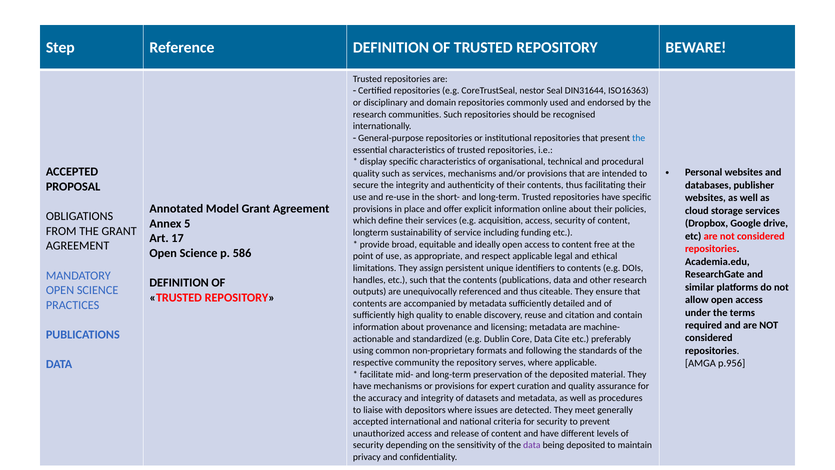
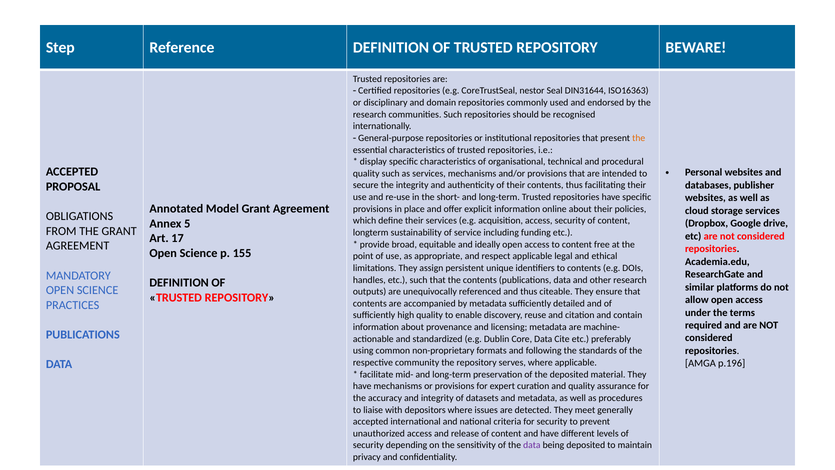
the at (639, 138) colour: blue -> orange
586: 586 -> 155
p.956: p.956 -> p.196
